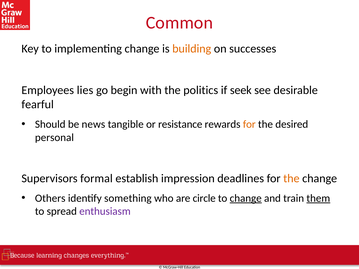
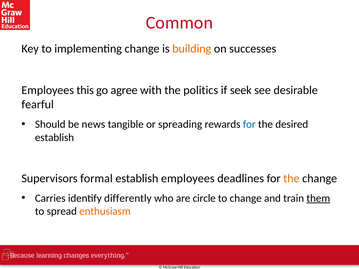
lies: lies -> this
begin: begin -> agree
resistance: resistance -> spreading
for at (249, 124) colour: orange -> blue
personal at (54, 138): personal -> establish
establish impression: impression -> employees
Others: Others -> Carries
something: something -> differently
change at (246, 198) underline: present -> none
enthusiasm colour: purple -> orange
